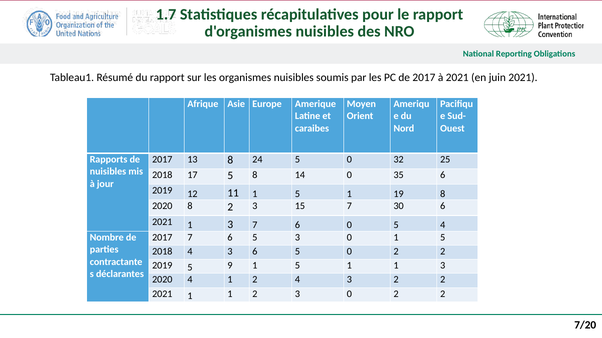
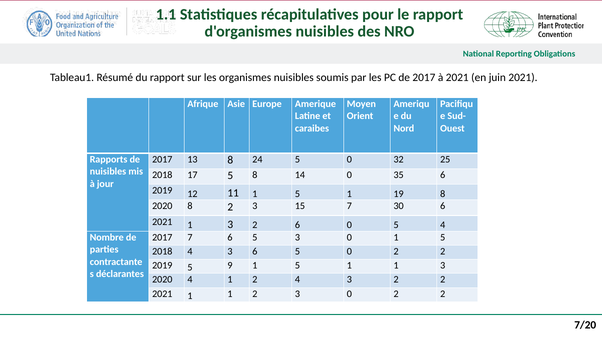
1.7: 1.7 -> 1.1
1 3 7: 7 -> 2
